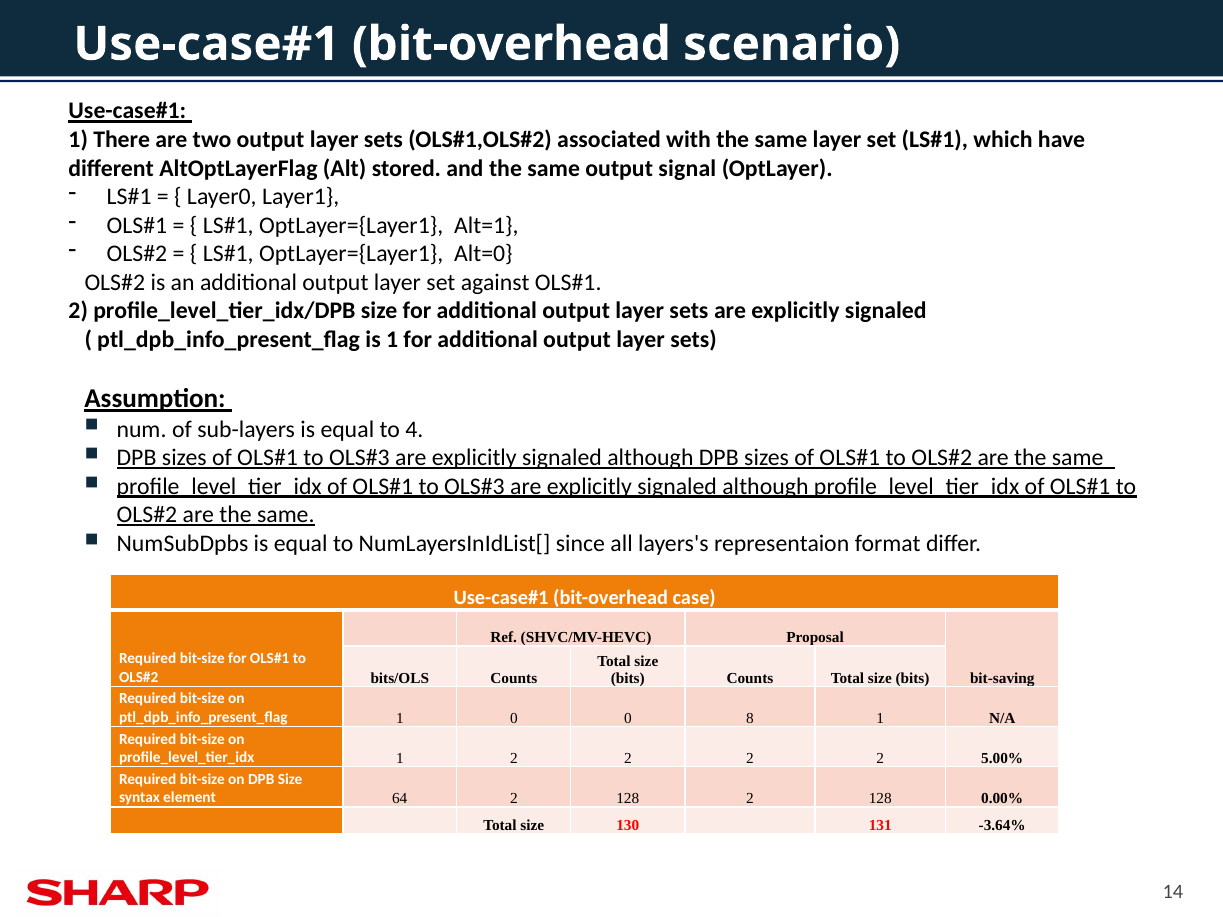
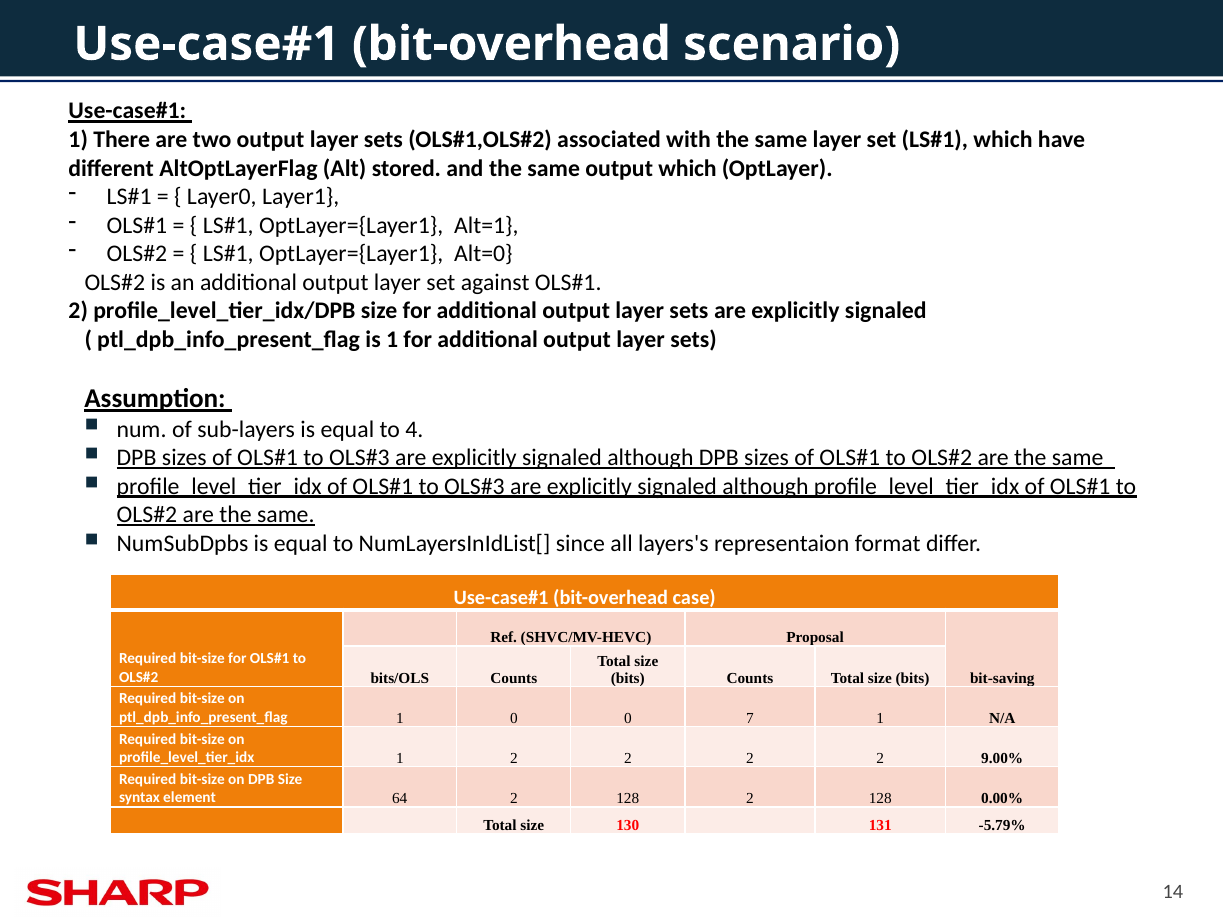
output signal: signal -> which
8: 8 -> 7
5.00%: 5.00% -> 9.00%
-3.64%: -3.64% -> -5.79%
